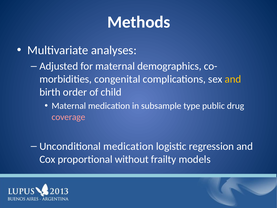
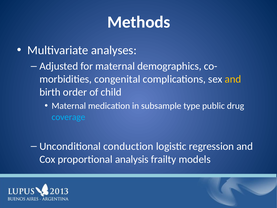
coverage colour: pink -> light blue
Unconditional medication: medication -> conduction
without: without -> analysis
